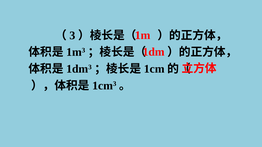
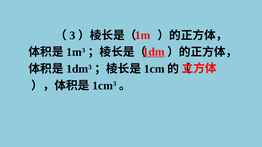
1dm underline: none -> present
